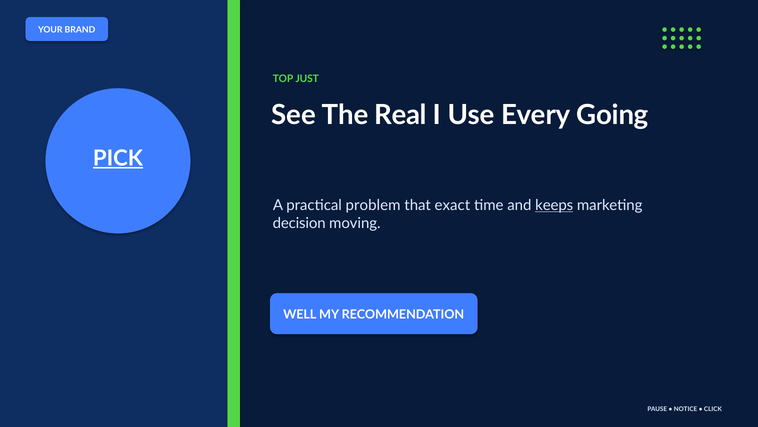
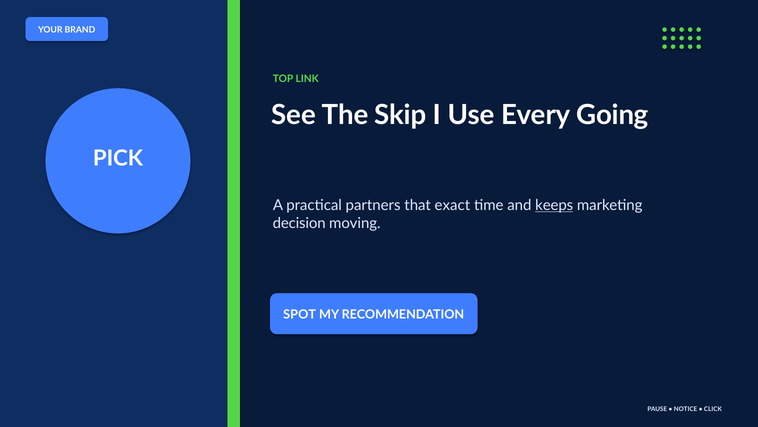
JUST: JUST -> LINK
Real: Real -> Skip
PICK underline: present -> none
problem: problem -> partners
WELL: WELL -> SPOT
